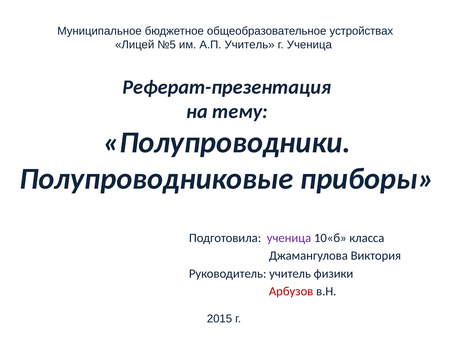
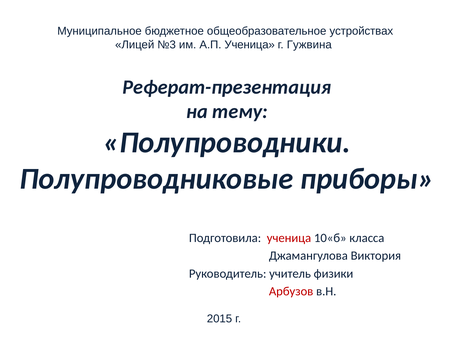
№5: №5 -> №3
А.П Учитель: Учитель -> Ученица
г Ученица: Ученица -> Гужвина
ученица at (289, 238) colour: purple -> red
